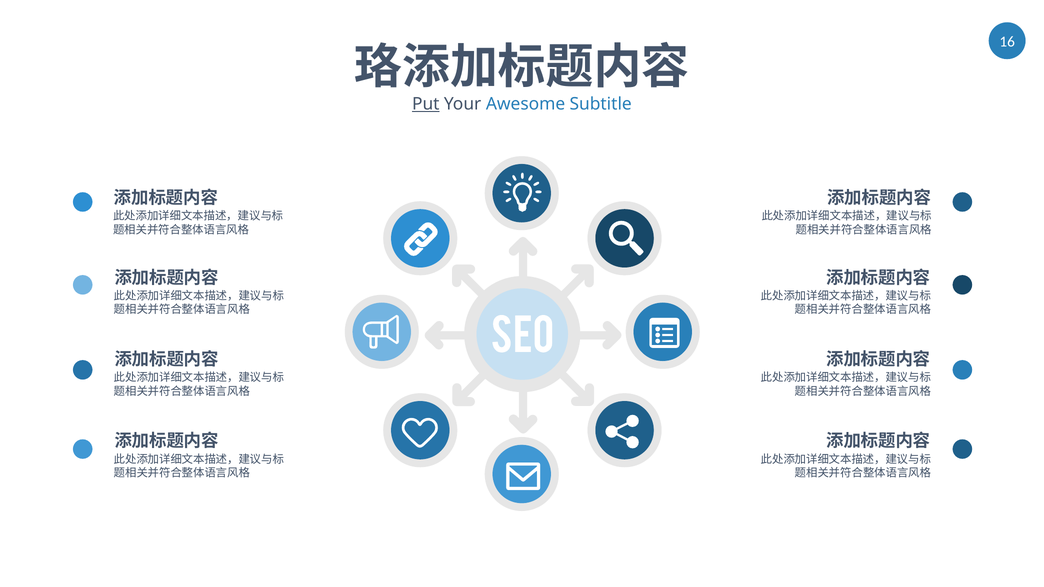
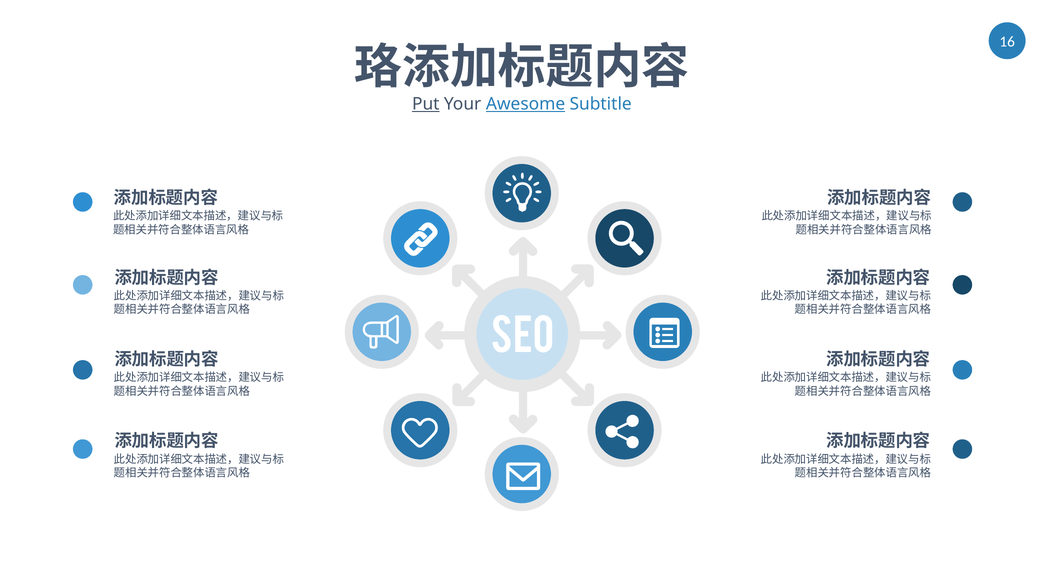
Awesome underline: none -> present
